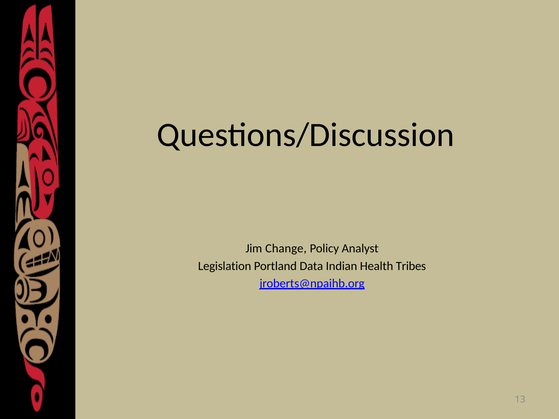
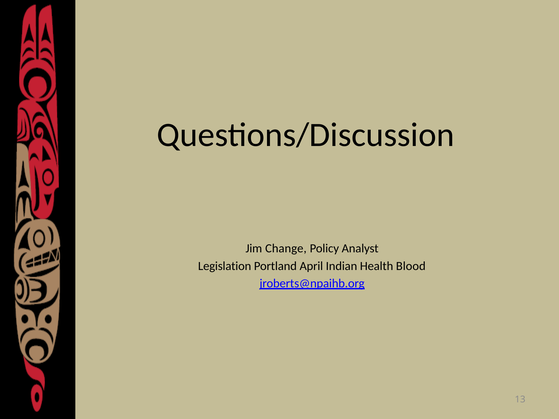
Data: Data -> April
Tribes: Tribes -> Blood
